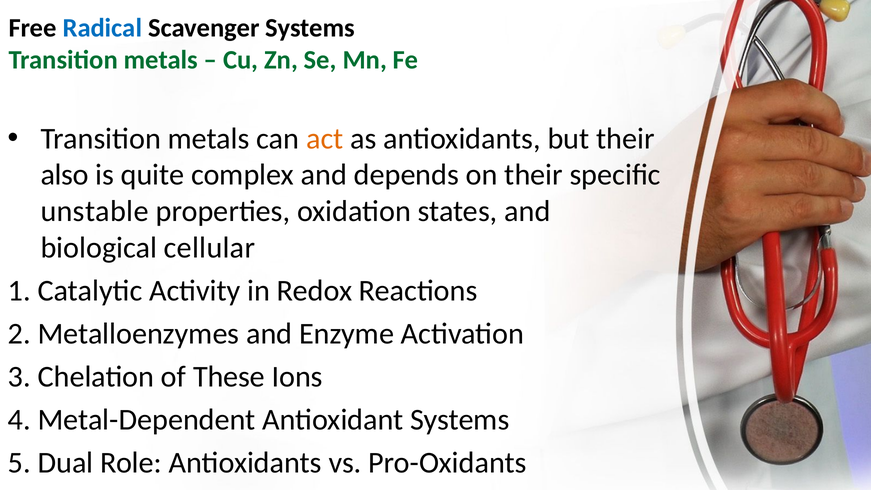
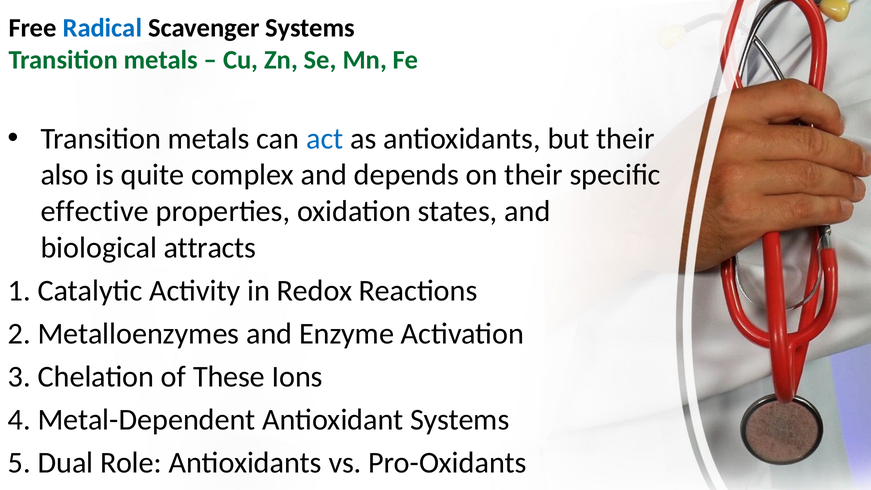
act colour: orange -> blue
unstable: unstable -> effective
cellular: cellular -> attracts
